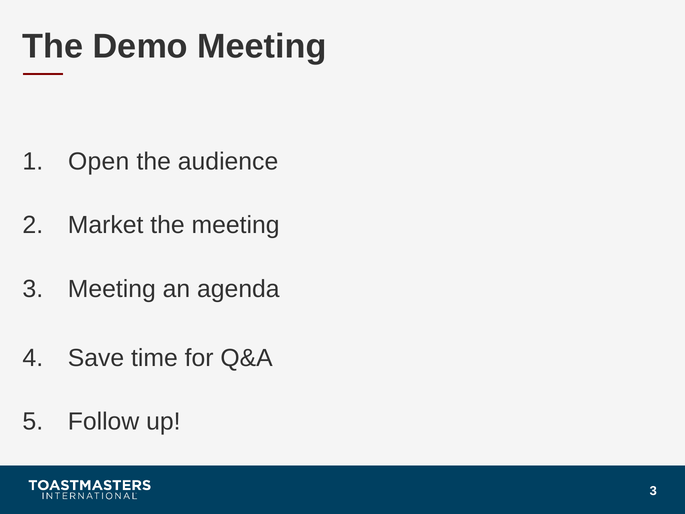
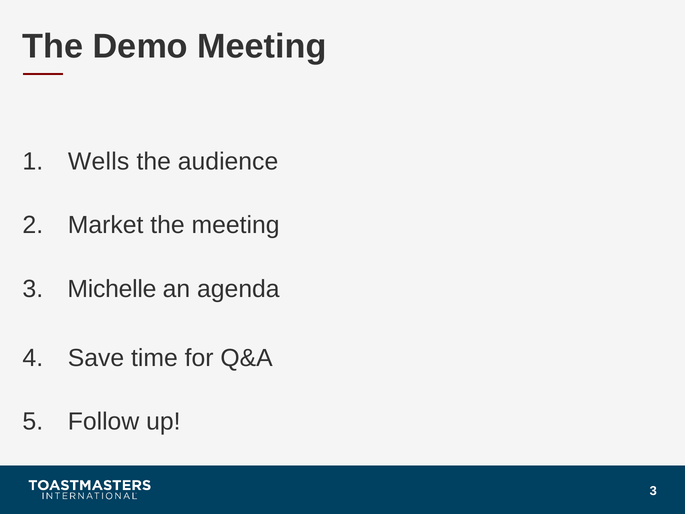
Open: Open -> Wells
3 Meeting: Meeting -> Michelle
